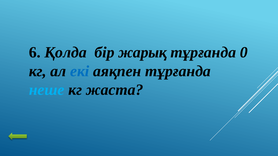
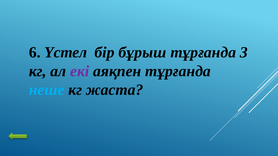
Қолда: Қолда -> Үстел
жарық: жарық -> бұрыш
0: 0 -> 3
екі colour: blue -> purple
